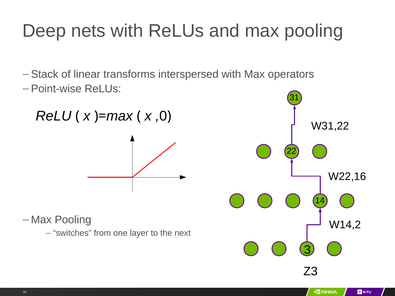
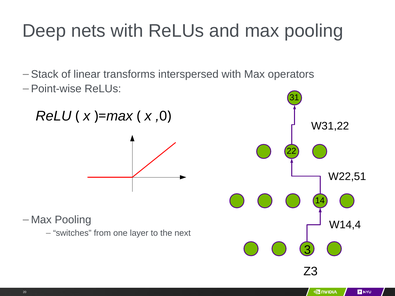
W22,16: W22,16 -> W22,51
W14,2: W14,2 -> W14,4
